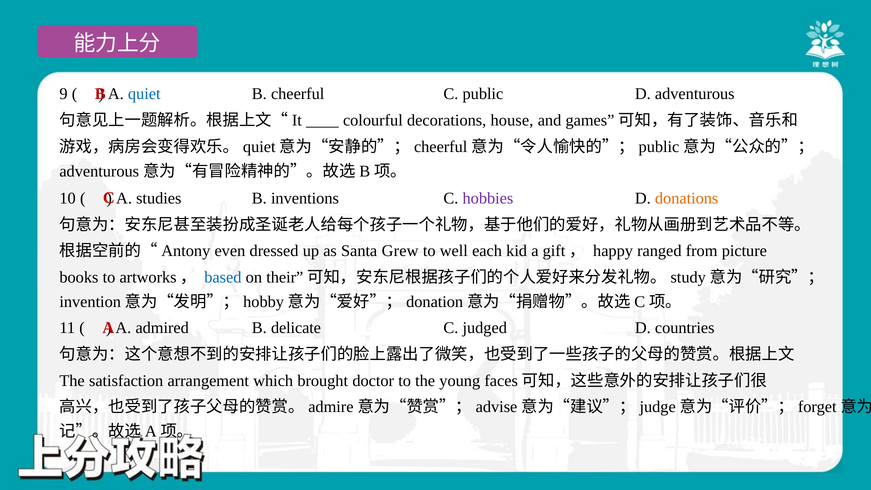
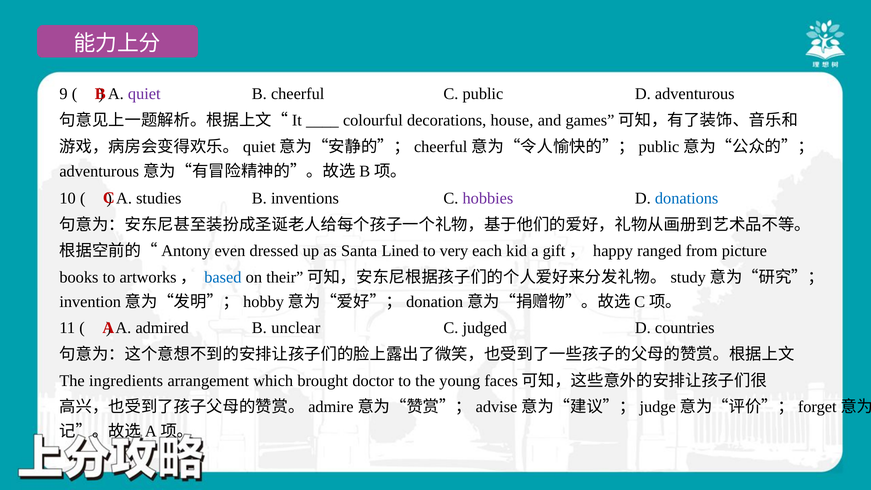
quiet colour: blue -> purple
donations colour: orange -> blue
Grew: Grew -> Lined
well: well -> very
delicate: delicate -> unclear
satisfaction: satisfaction -> ingredients
